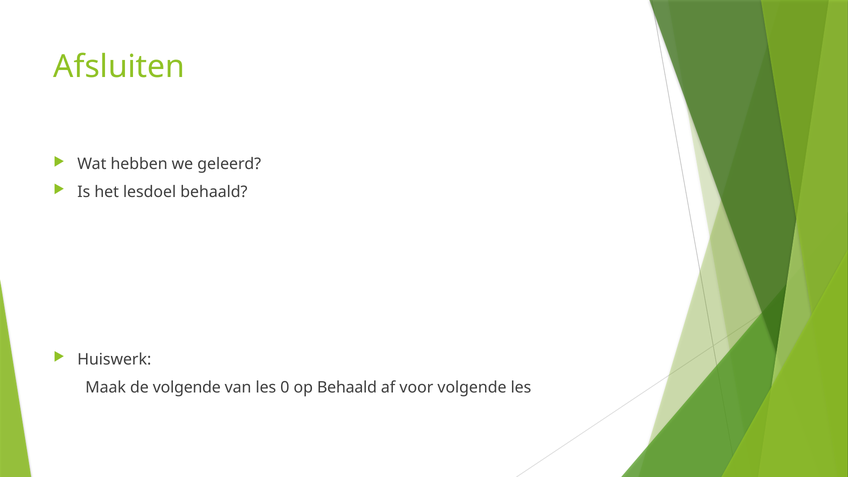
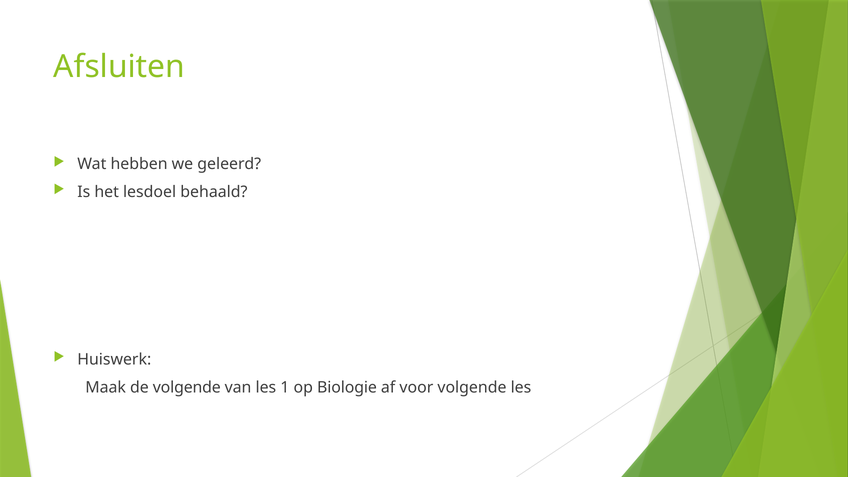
0: 0 -> 1
op Behaald: Behaald -> Biologie
